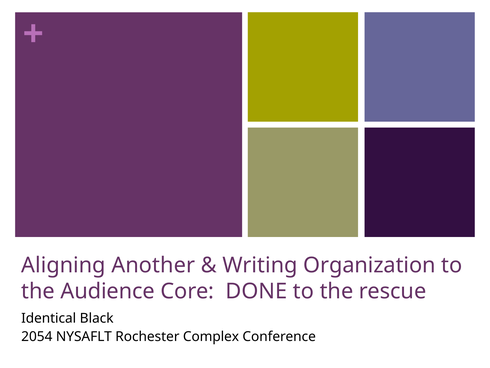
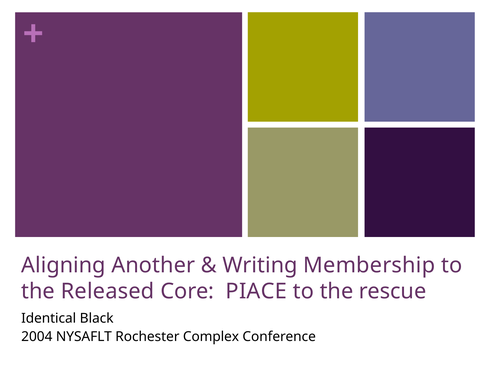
Organization: Organization -> Membership
Audience: Audience -> Released
DONE: DONE -> PIACE
2054: 2054 -> 2004
